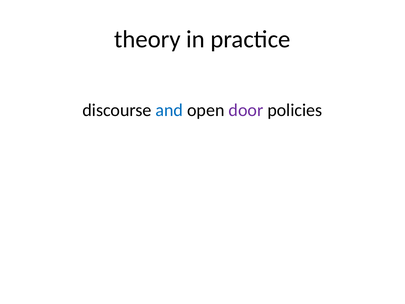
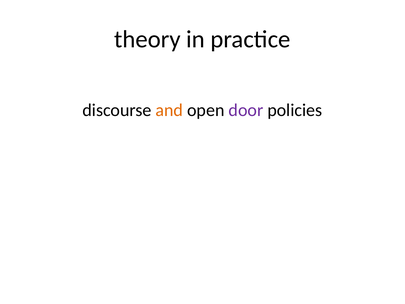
and colour: blue -> orange
